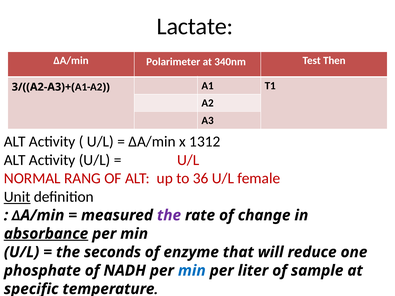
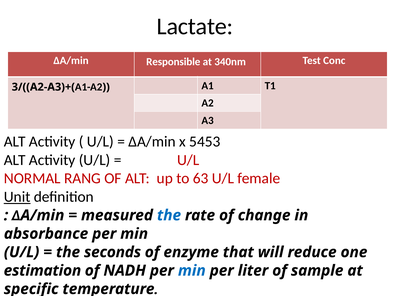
Polarimeter: Polarimeter -> Responsible
Then: Then -> Conc
1312: 1312 -> 5453
36: 36 -> 63
the at (169, 215) colour: purple -> blue
absorbance underline: present -> none
phosphate: phosphate -> estimation
